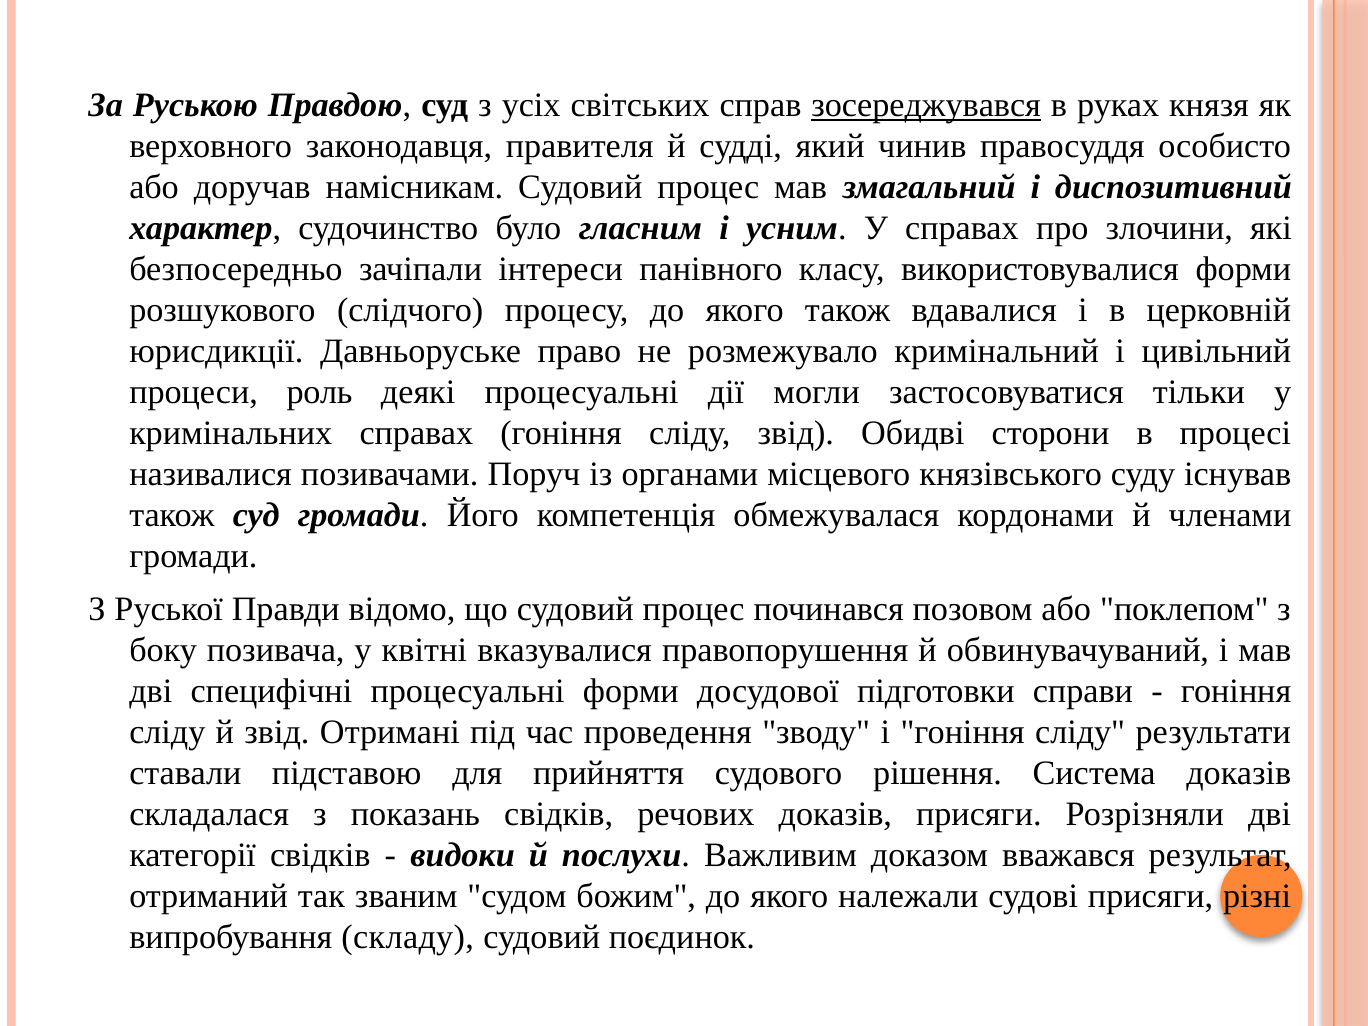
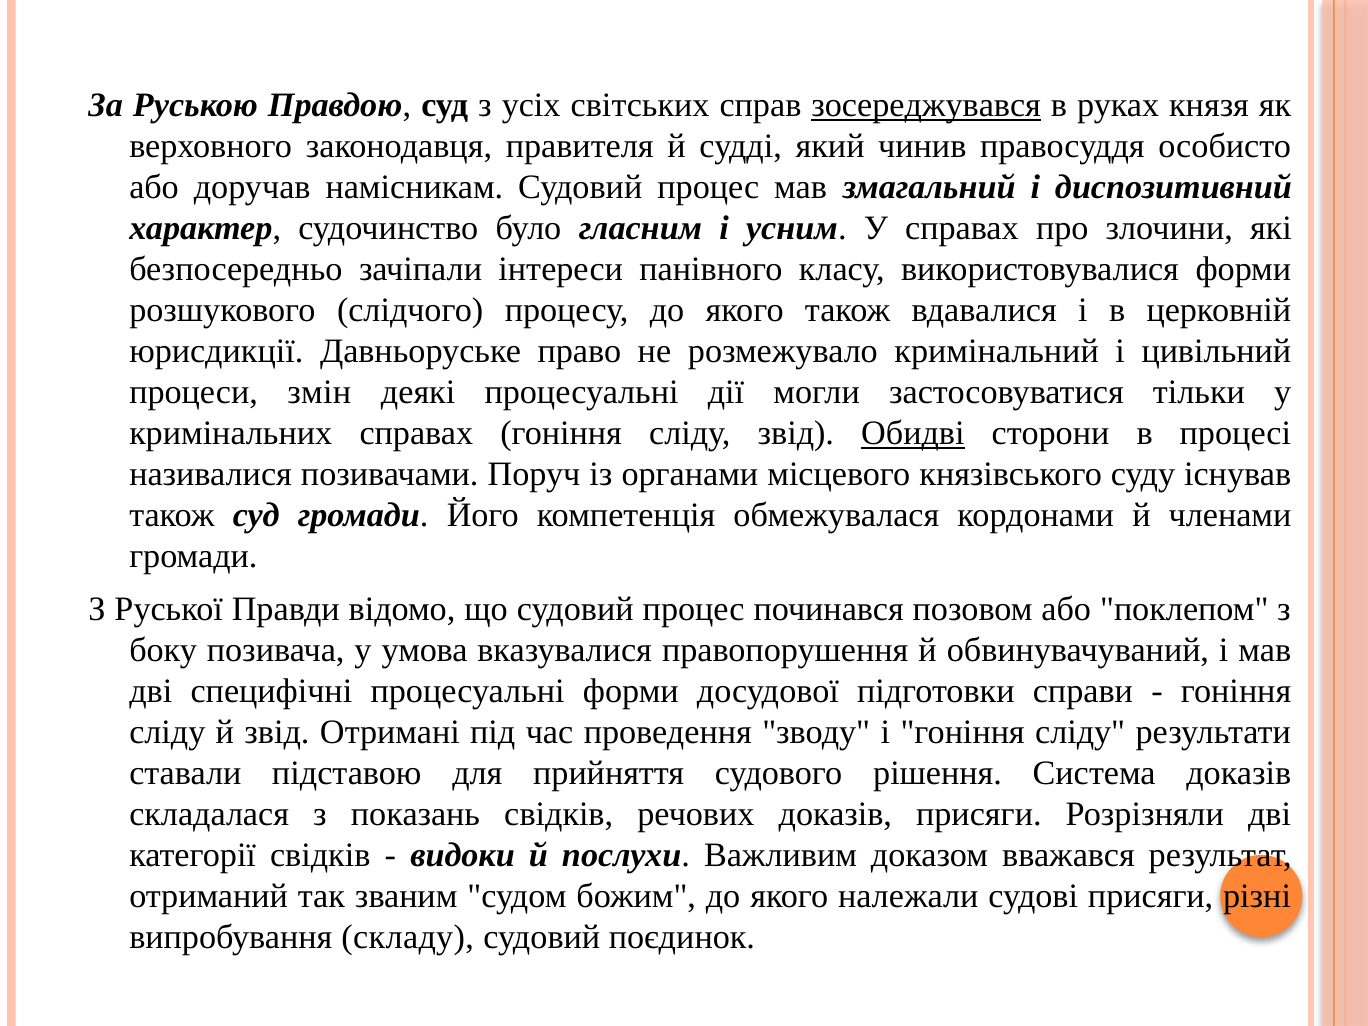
роль: роль -> змін
Обидві underline: none -> present
квітні: квітні -> умова
